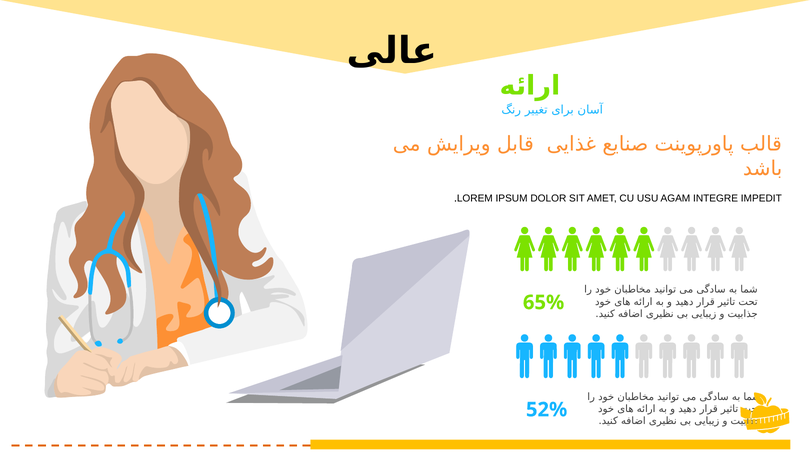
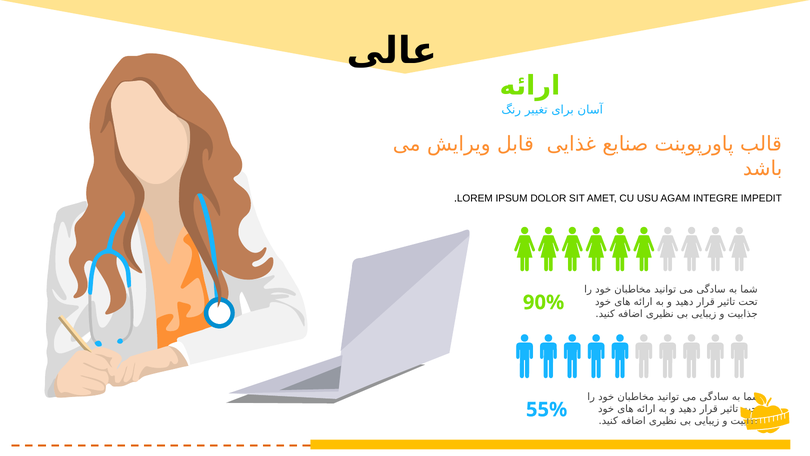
65%: 65% -> 90%
52%: 52% -> 55%
